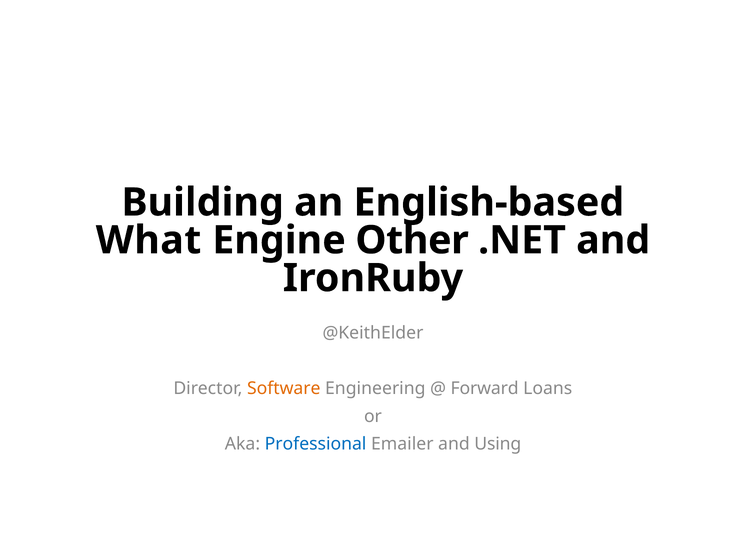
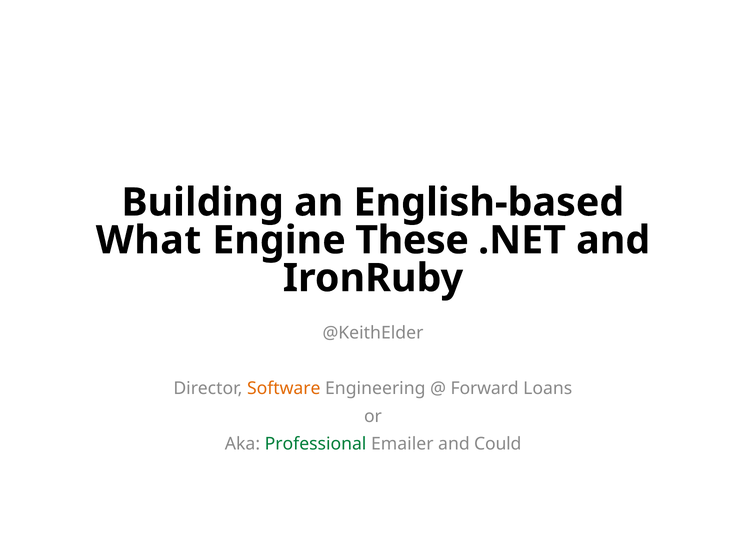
Other: Other -> These
Professional colour: blue -> green
Using: Using -> Could
